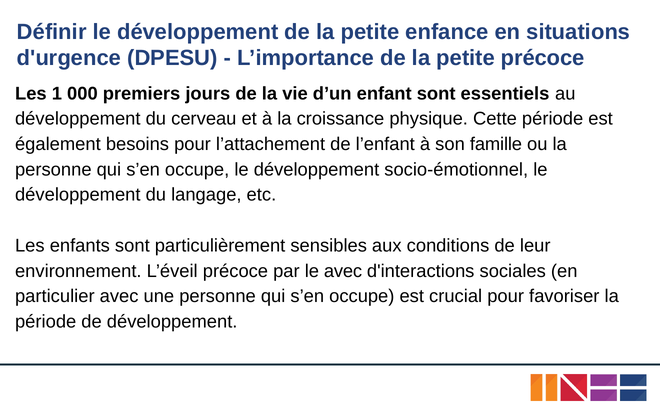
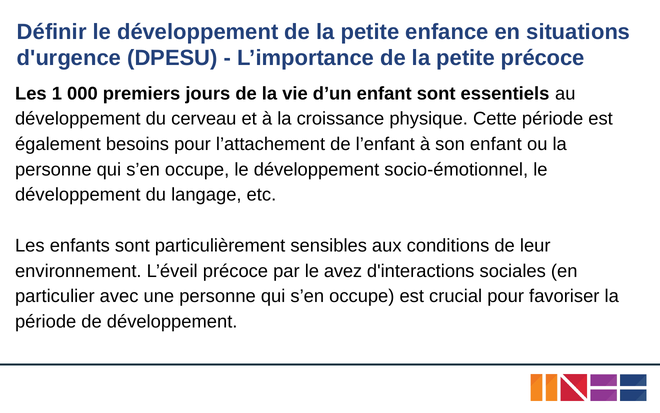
son famille: famille -> enfant
le avec: avec -> avez
